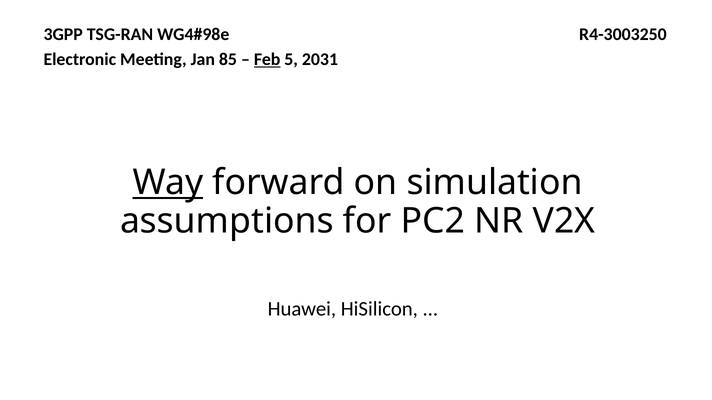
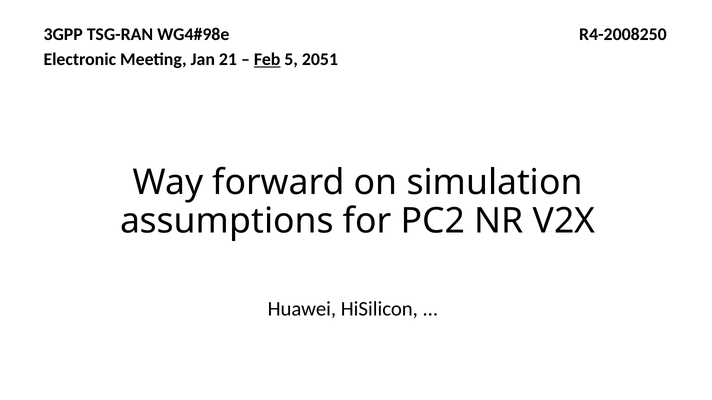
R4-3003250: R4-3003250 -> R4-2008250
85: 85 -> 21
2031: 2031 -> 2051
Way underline: present -> none
